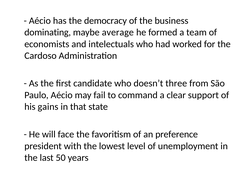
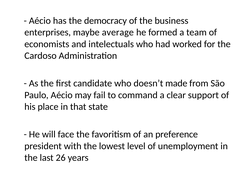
dominating: dominating -> enterprises
three: three -> made
gains: gains -> place
50: 50 -> 26
